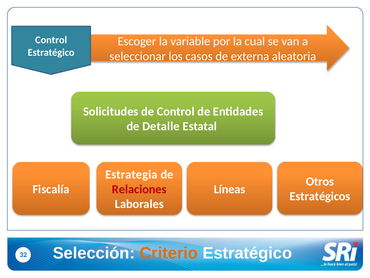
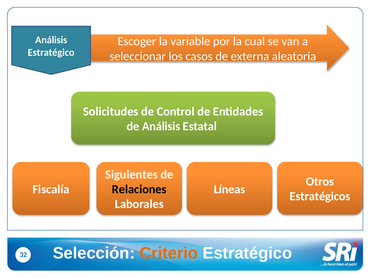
Control at (51, 40): Control -> Análisis
de Detalle: Detalle -> Análisis
Estrategia: Estrategia -> Siguientes
Relaciones colour: red -> black
